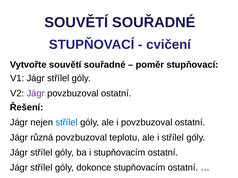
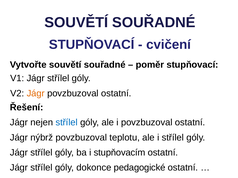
Jágr at (36, 94) colour: purple -> orange
různá: různá -> nýbrž
dokonce stupňovacím: stupňovacím -> pedagogické
